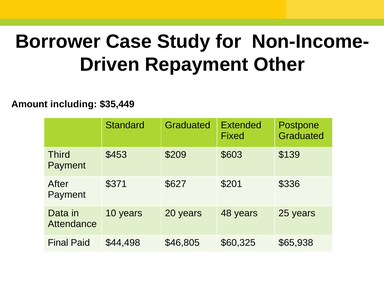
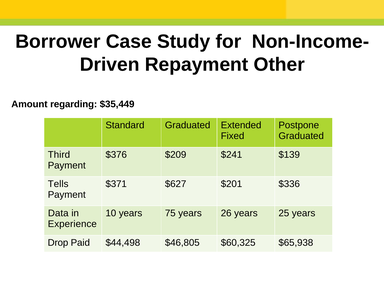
including: including -> regarding
$453: $453 -> $376
$603: $603 -> $241
After: After -> Tells
20: 20 -> 75
48: 48 -> 26
Attendance: Attendance -> Experience
Final: Final -> Drop
